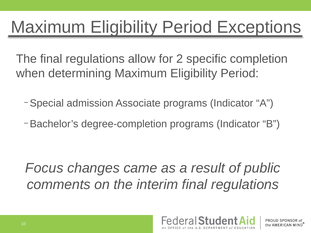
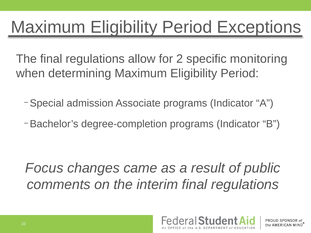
completion: completion -> monitoring
